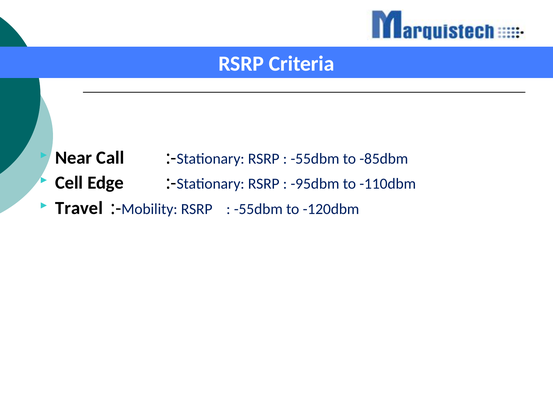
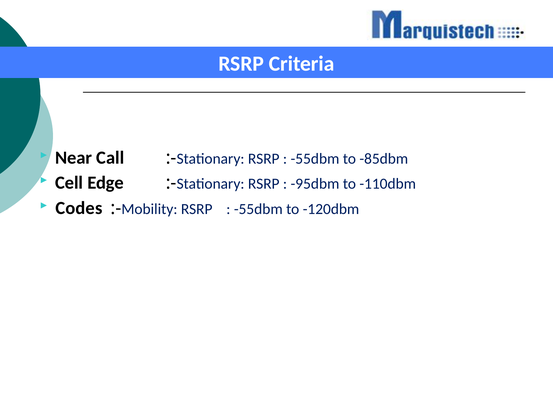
Travel: Travel -> Codes
